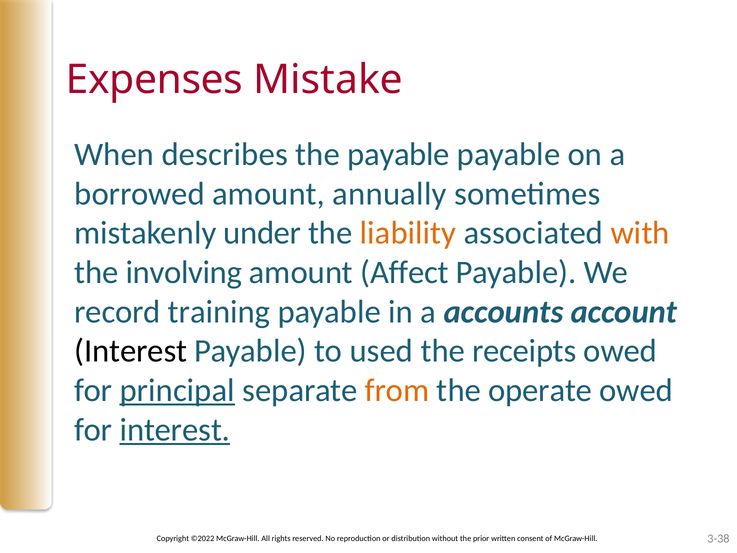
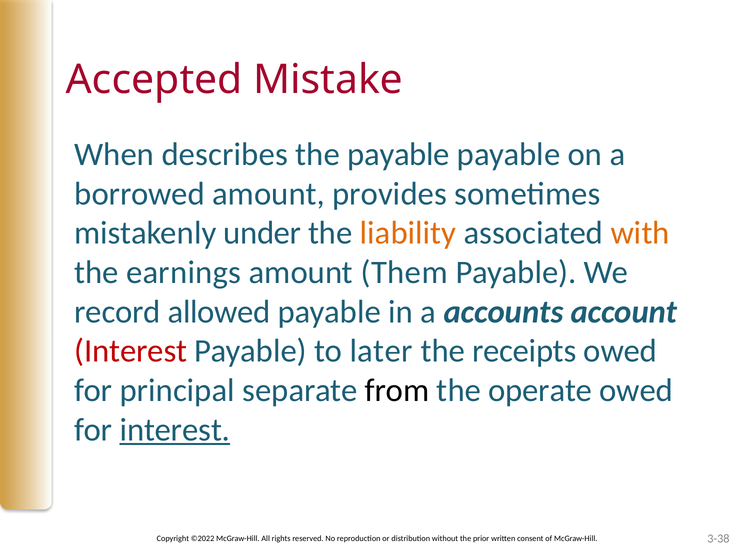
Expenses: Expenses -> Accepted
annually: annually -> provides
involving: involving -> earnings
Affect: Affect -> Them
training: training -> allowed
Interest at (131, 351) colour: black -> red
used: used -> later
principal underline: present -> none
from colour: orange -> black
